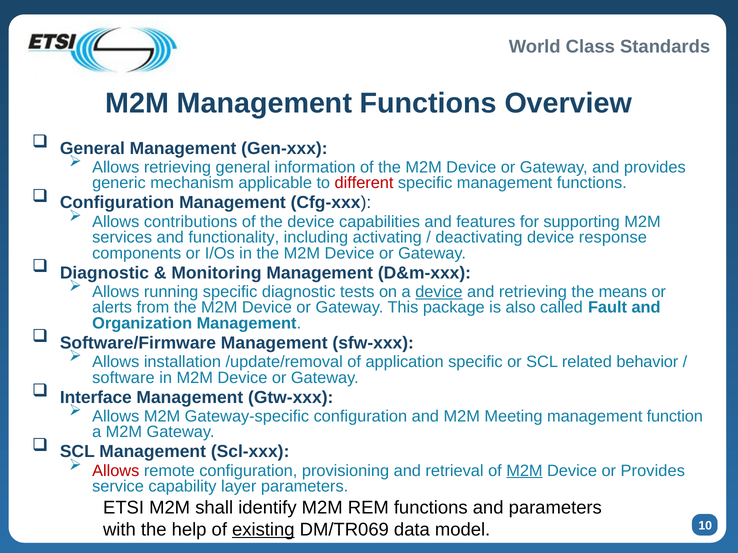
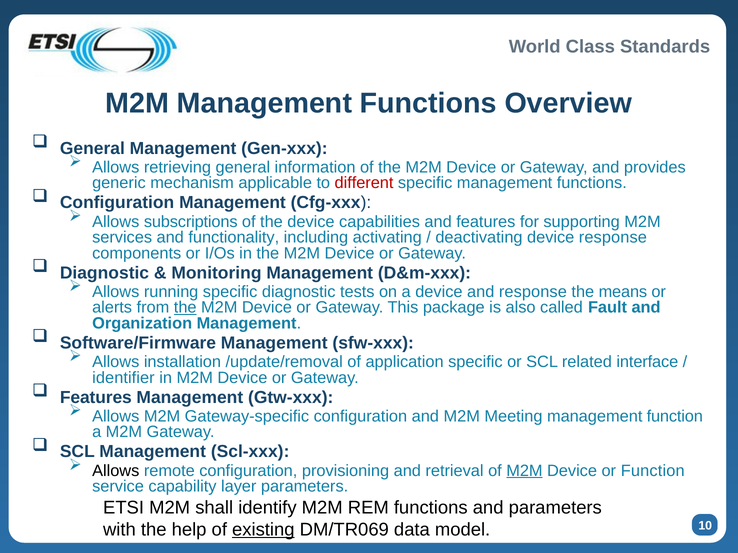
contributions: contributions -> subscriptions
device at (439, 292) underline: present -> none
and retrieving: retrieving -> response
the at (185, 308) underline: none -> present
behavior: behavior -> interface
software: software -> identifier
Interface at (96, 398): Interface -> Features
Allows at (116, 471) colour: red -> black
or Provides: Provides -> Function
